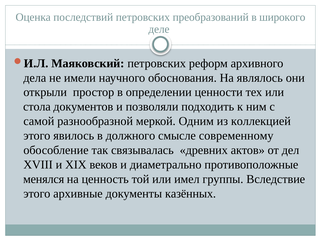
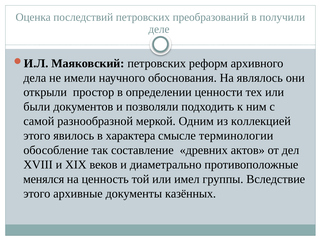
широкого: широкого -> получили
стола: стола -> были
должного: должного -> характера
современному: современному -> терминологии
связывалась: связывалась -> составление
